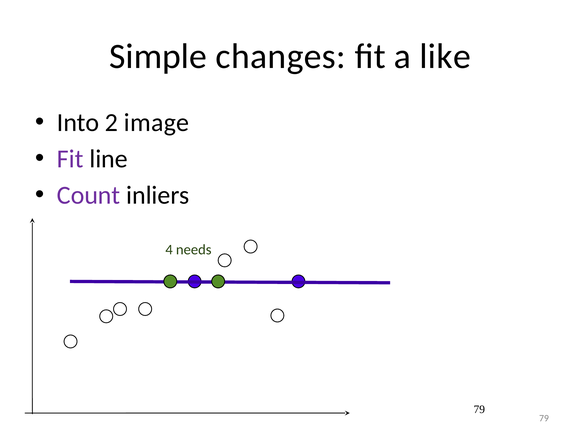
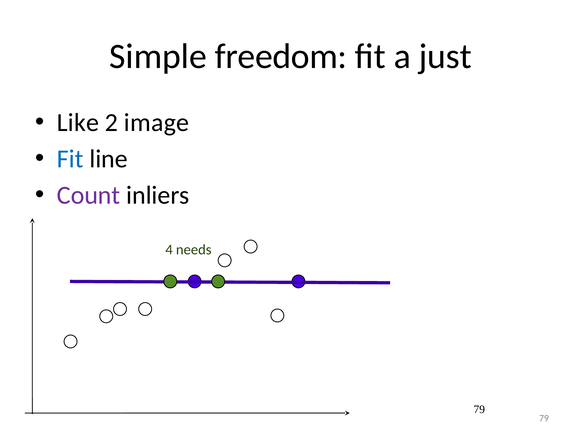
changes: changes -> freedom
like: like -> just
Into: Into -> Like
Fit at (70, 159) colour: purple -> blue
